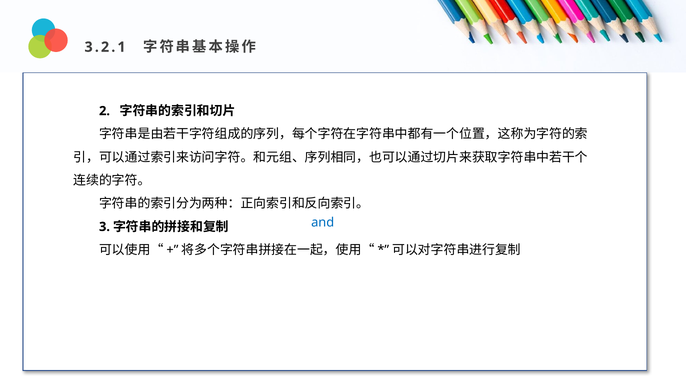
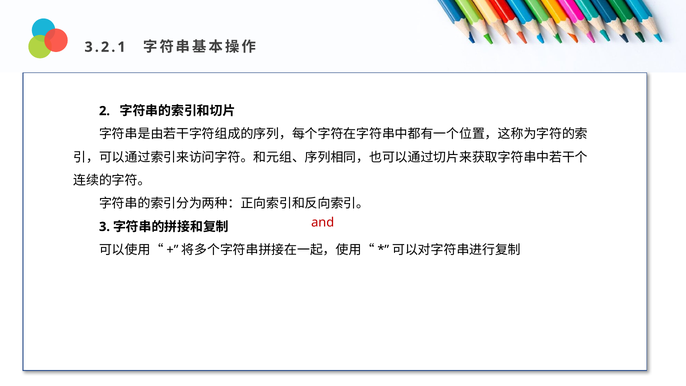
and colour: blue -> red
